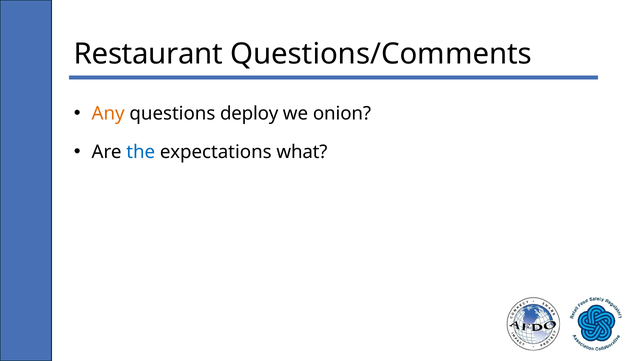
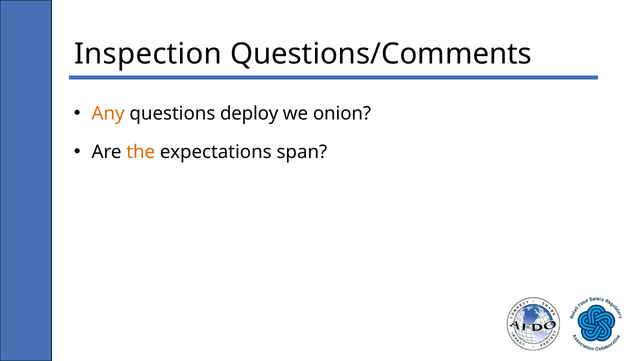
Restaurant: Restaurant -> Inspection
the colour: blue -> orange
what: what -> span
